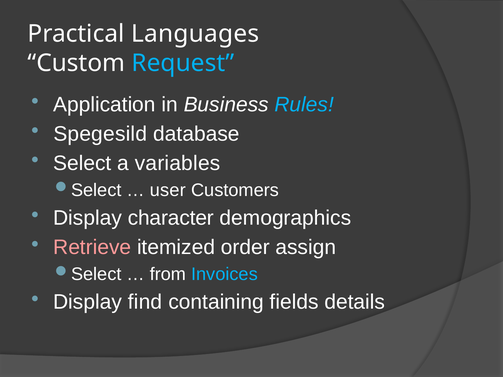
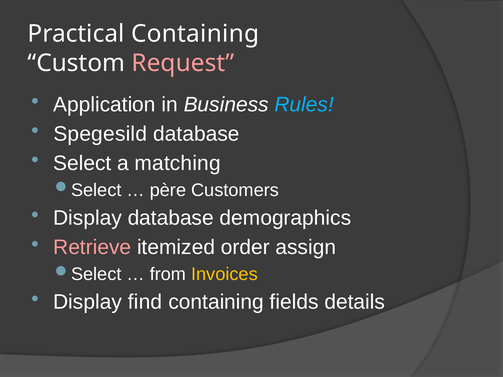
Practical Languages: Languages -> Containing
Request colour: light blue -> pink
variables: variables -> matching
user: user -> père
Display character: character -> database
Invoices colour: light blue -> yellow
